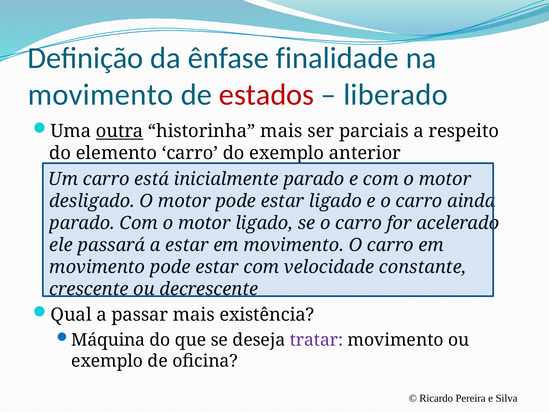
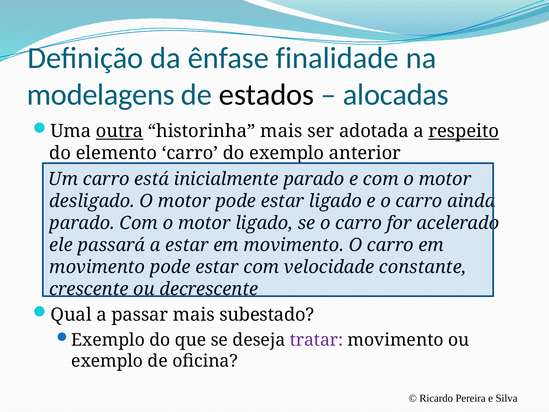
movimento at (101, 95): movimento -> modelagens
estados colour: red -> black
liberado: liberado -> alocadas
parciais: parciais -> adotada
respeito underline: none -> present
existência: existência -> subestado
Máquina at (108, 340): Máquina -> Exemplo
